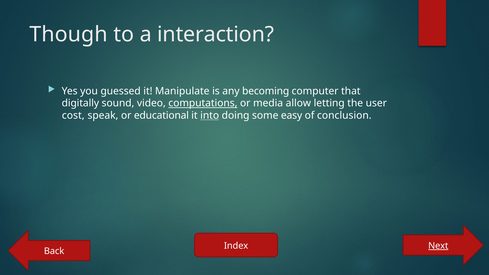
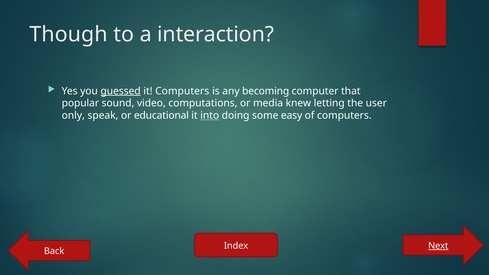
guessed underline: none -> present
it Manipulate: Manipulate -> Computers
digitally: digitally -> popular
computations underline: present -> none
allow: allow -> knew
cost: cost -> only
of conclusion: conclusion -> computers
